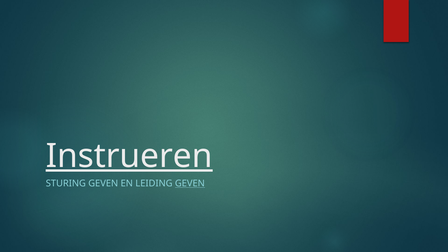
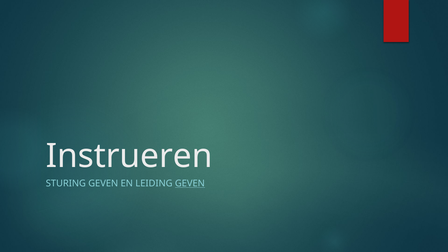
Instrueren underline: present -> none
